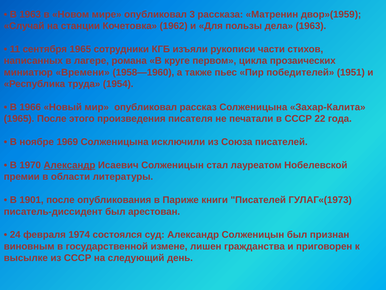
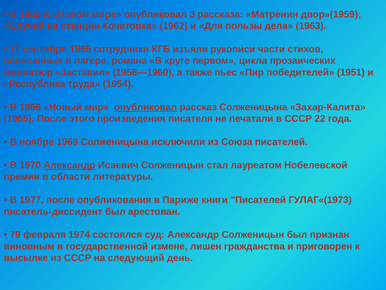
Времени: Времени -> Заставил
опубликовал at (146, 107) underline: none -> present
1901: 1901 -> 1977
24: 24 -> 79
